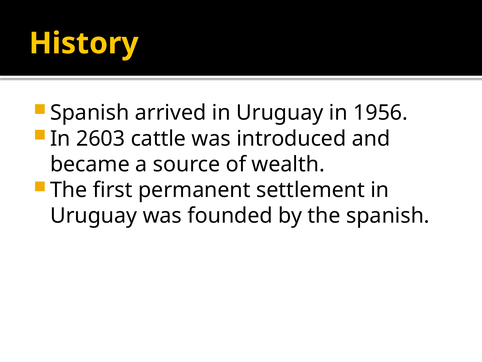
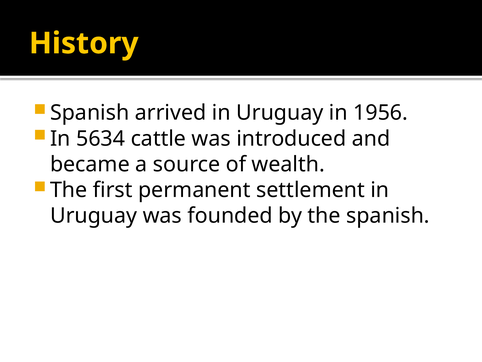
2603: 2603 -> 5634
